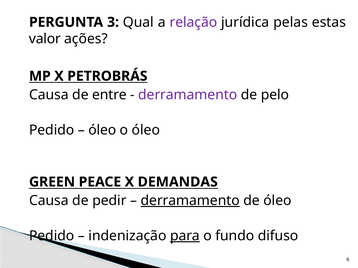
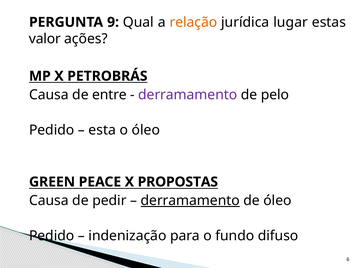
3: 3 -> 9
relação colour: purple -> orange
pelas: pelas -> lugar
óleo at (102, 130): óleo -> esta
DEMANDAS: DEMANDAS -> PROPOSTAS
para underline: present -> none
